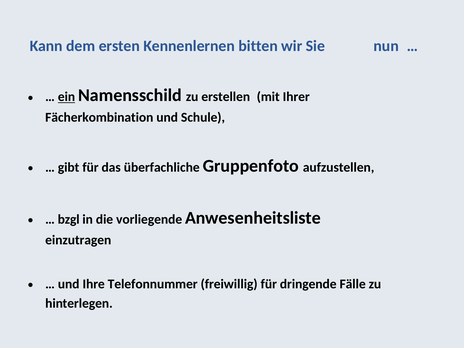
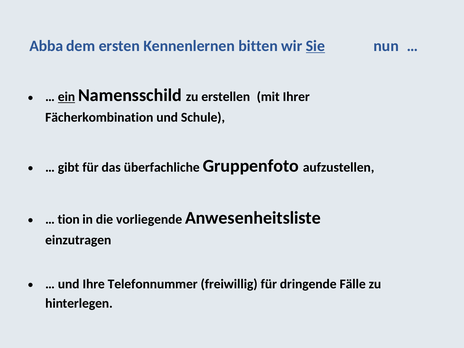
Kann: Kann -> Abba
Sie underline: none -> present
bzgl: bzgl -> tion
